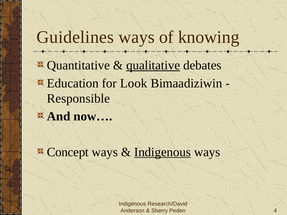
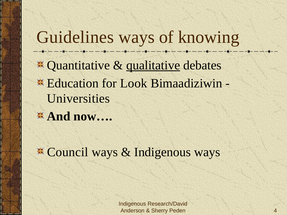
Responsible: Responsible -> Universities
Concept: Concept -> Council
Indigenous at (163, 152) underline: present -> none
